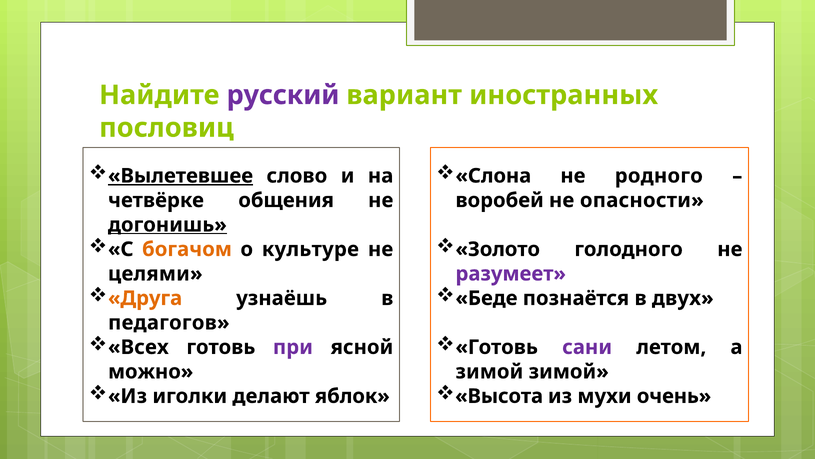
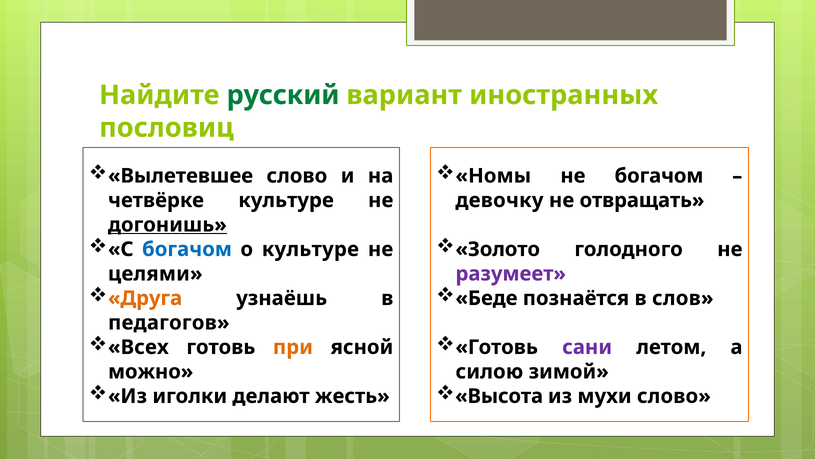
русский colour: purple -> green
Вылетевшее underline: present -> none
Слона: Слона -> Номы
не родного: родного -> богачом
четвёрке общения: общения -> культуре
воробей: воробей -> девочку
опасности: опасности -> отвращать
богачом at (187, 249) colour: orange -> blue
двух: двух -> слов
при colour: purple -> orange
зимой at (489, 371): зимой -> силою
яблок: яблок -> жесть
мухи очень: очень -> слово
